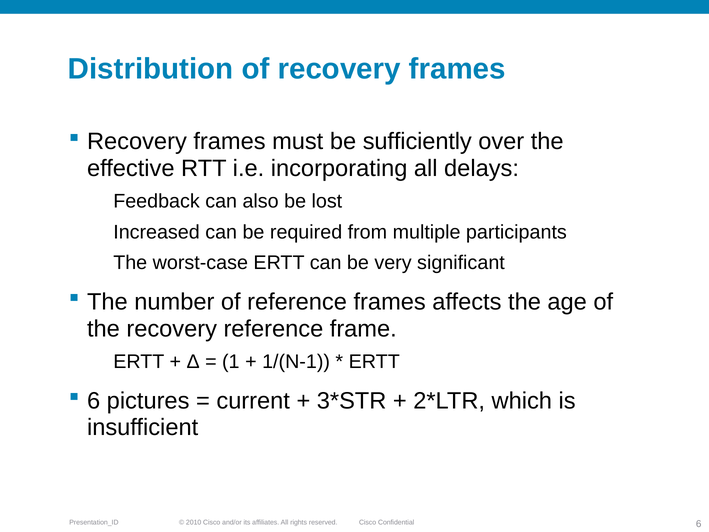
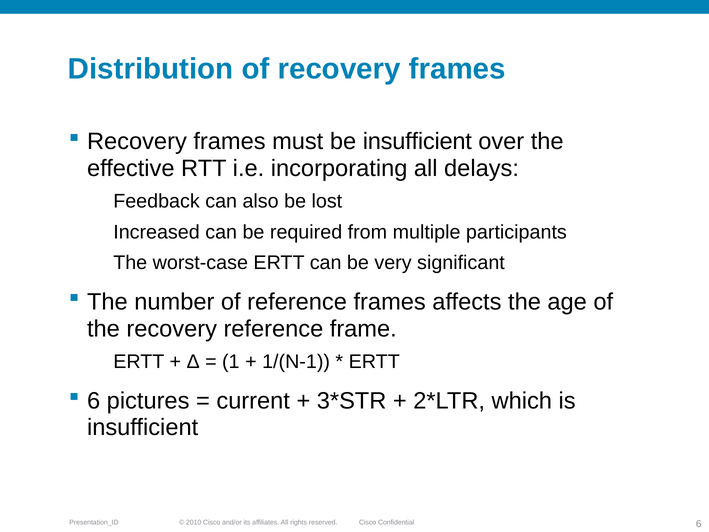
be sufficiently: sufficiently -> insufficient
